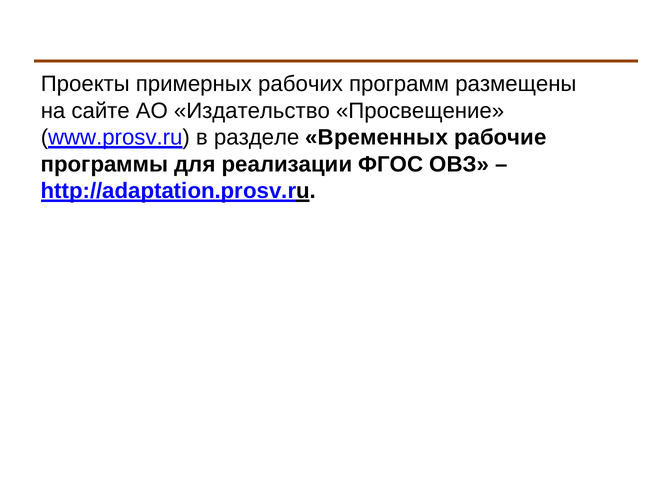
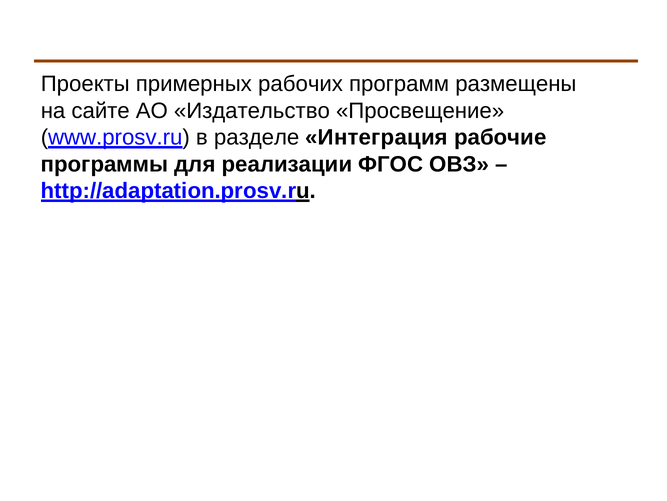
Временных: Временных -> Интеграция
